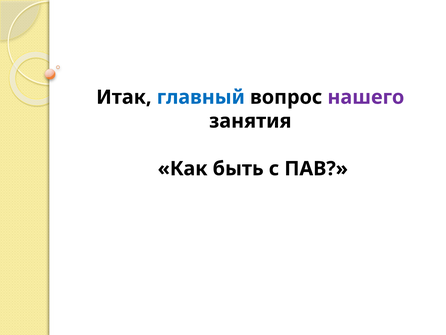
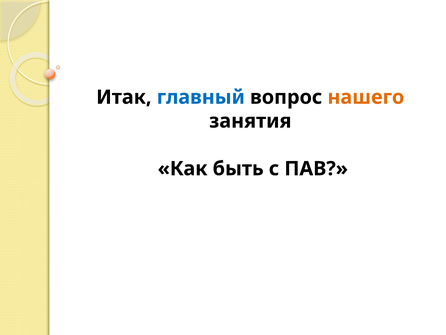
нашего colour: purple -> orange
